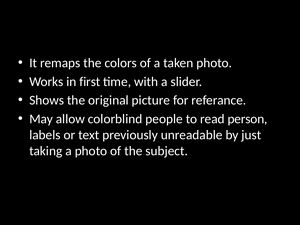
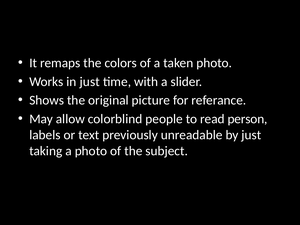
in first: first -> just
